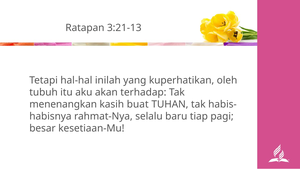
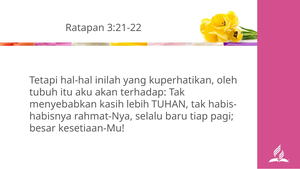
3:21-13: 3:21-13 -> 3:21-22
menenangkan: menenangkan -> menyebabkan
buat: buat -> lebih
